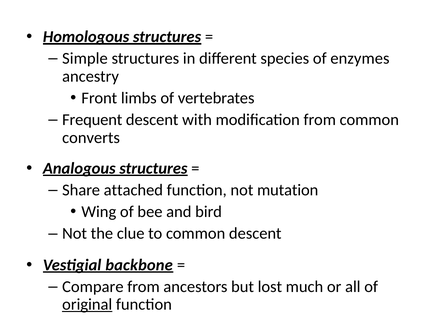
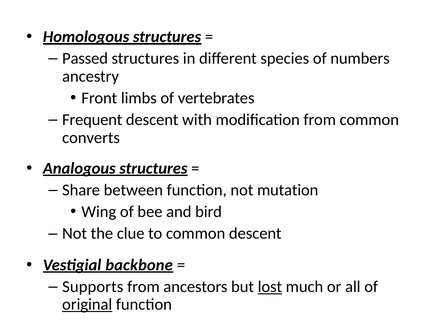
Simple: Simple -> Passed
enzymes: enzymes -> numbers
attached: attached -> between
Compare: Compare -> Supports
lost underline: none -> present
